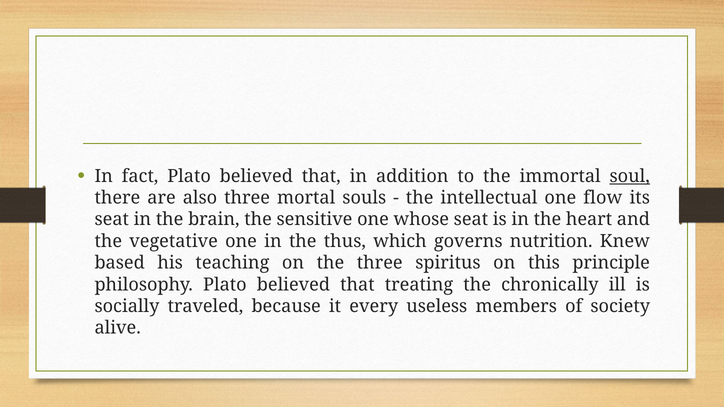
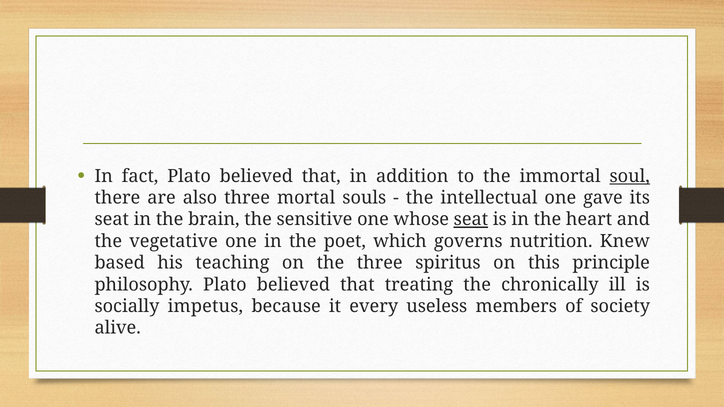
flow: flow -> gave
seat at (471, 220) underline: none -> present
thus: thus -> poet
traveled: traveled -> impetus
